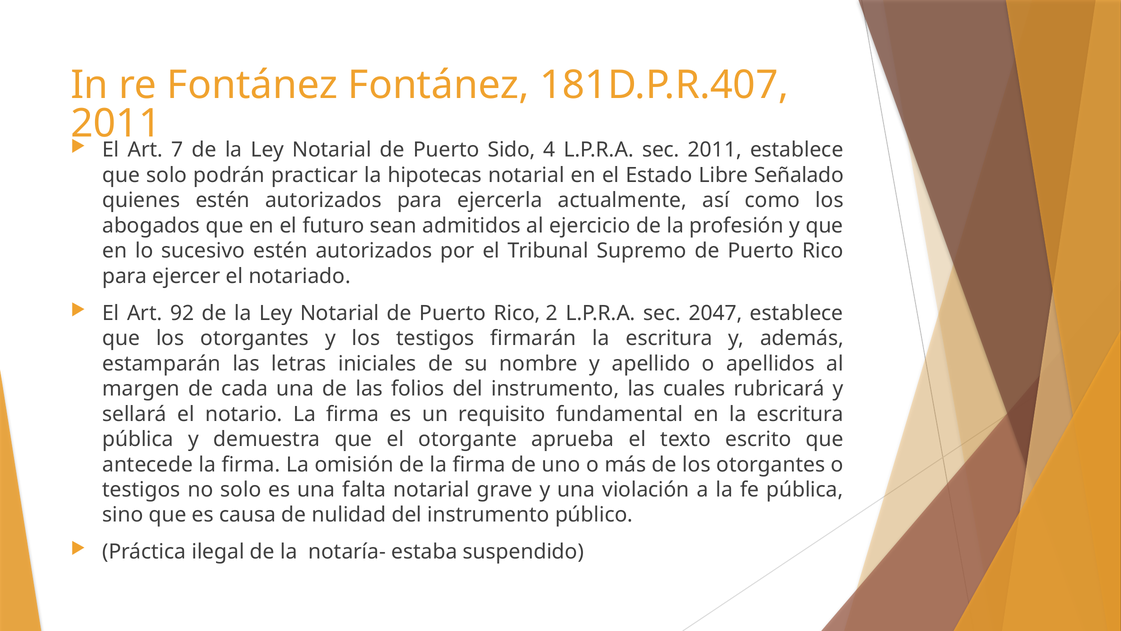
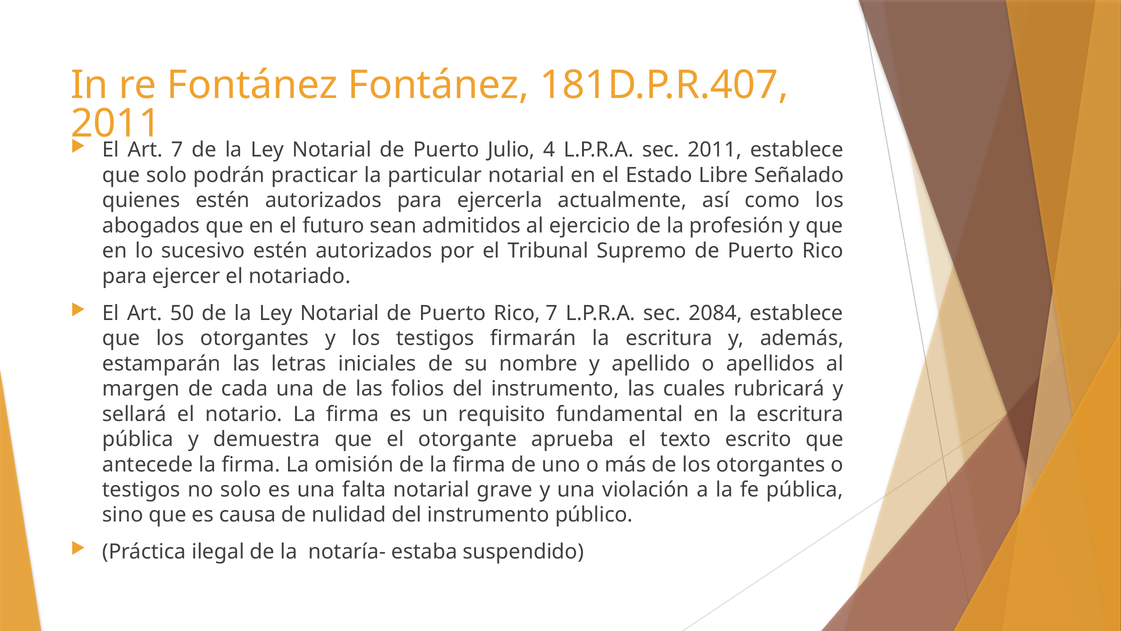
Sido: Sido -> Julio
hipotecas: hipotecas -> particular
92: 92 -> 50
Rico 2: 2 -> 7
2047: 2047 -> 2084
